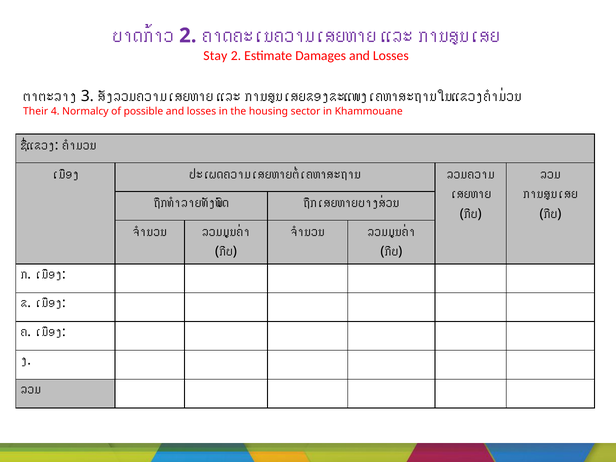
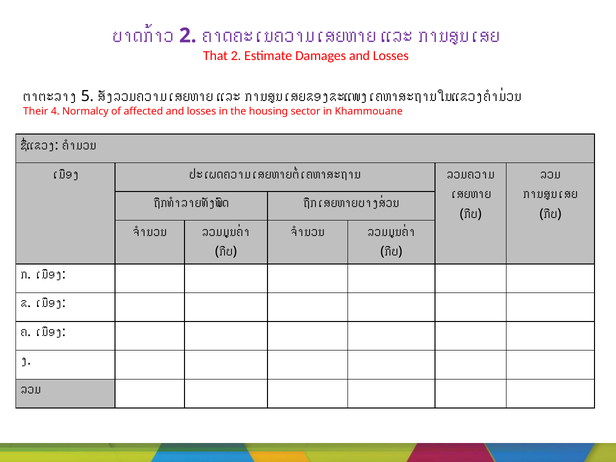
Stay: Stay -> That
3: 3 -> 5
possible: possible -> affected
